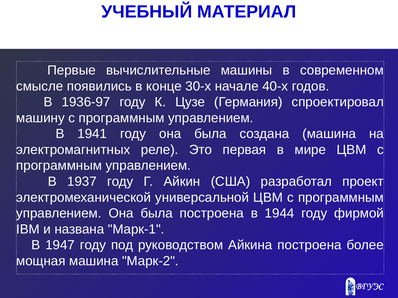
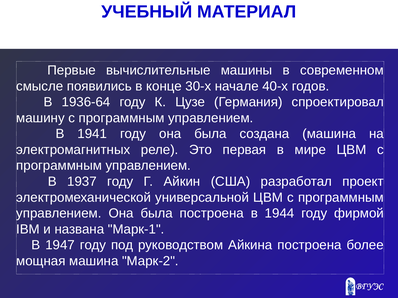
1936-97: 1936-97 -> 1936-64
